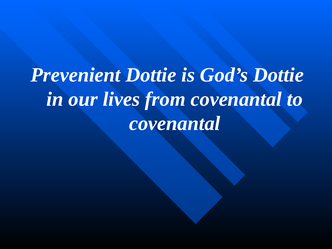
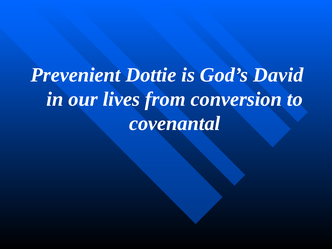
God’s Dottie: Dottie -> David
from covenantal: covenantal -> conversion
